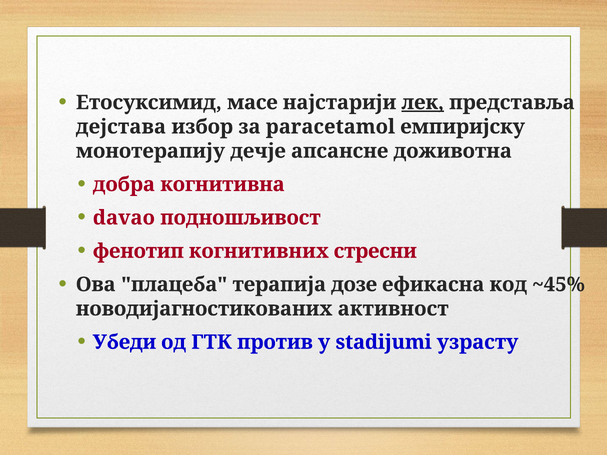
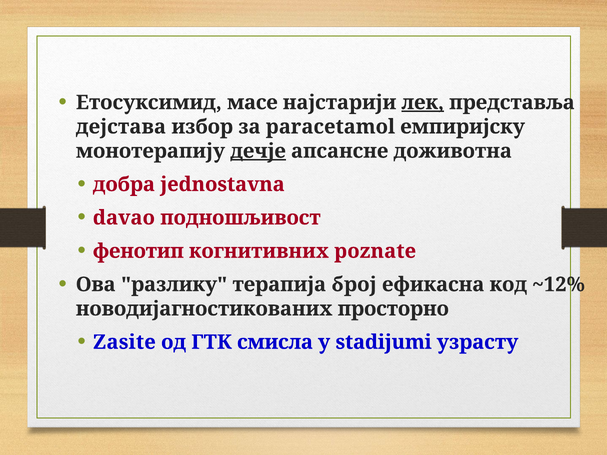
дечје underline: none -> present
когнитивна: когнитивна -> jednostavna
стресни: стресни -> poznate
плацеба: плацеба -> разлику
дозе: дозе -> број
~45%: ~45% -> ~12%
активност: активност -> просторно
Убеди: Убеди -> Zasite
против: против -> смисла
